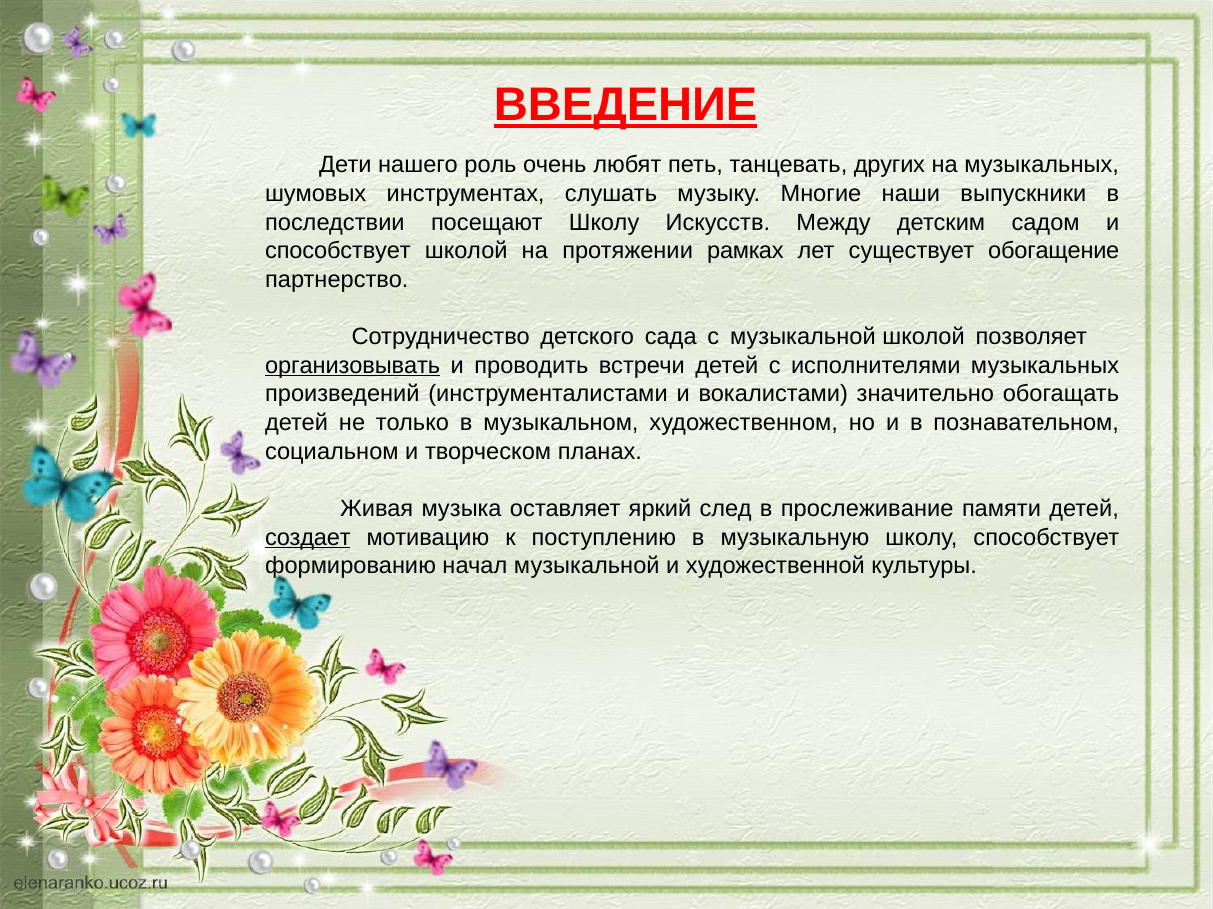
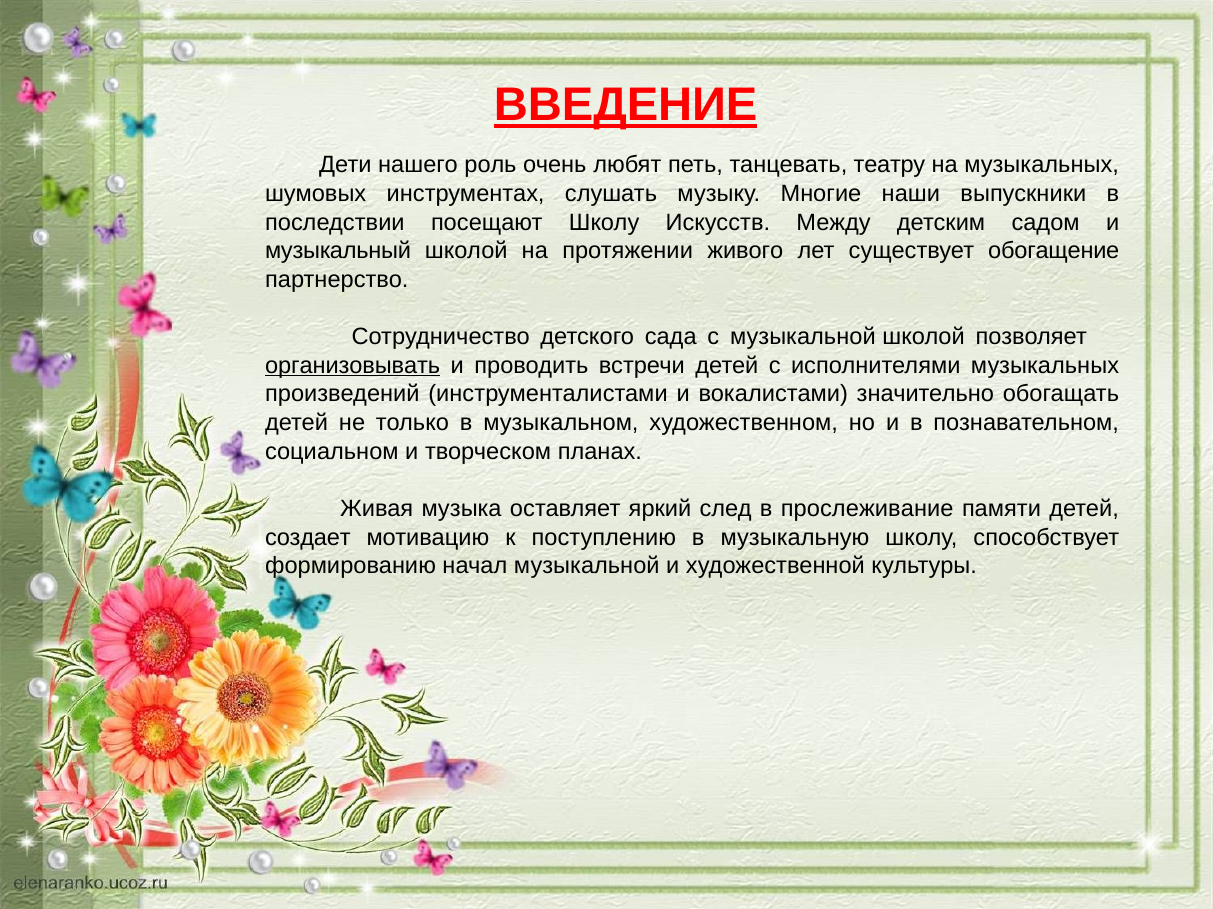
других: других -> театру
способствует at (338, 251): способствует -> музыкальный
рамках: рамках -> живого
создает underline: present -> none
